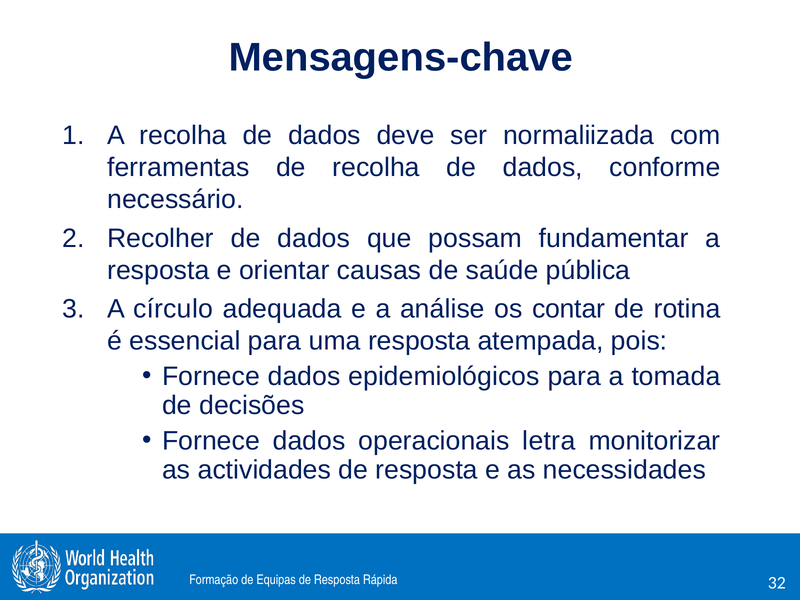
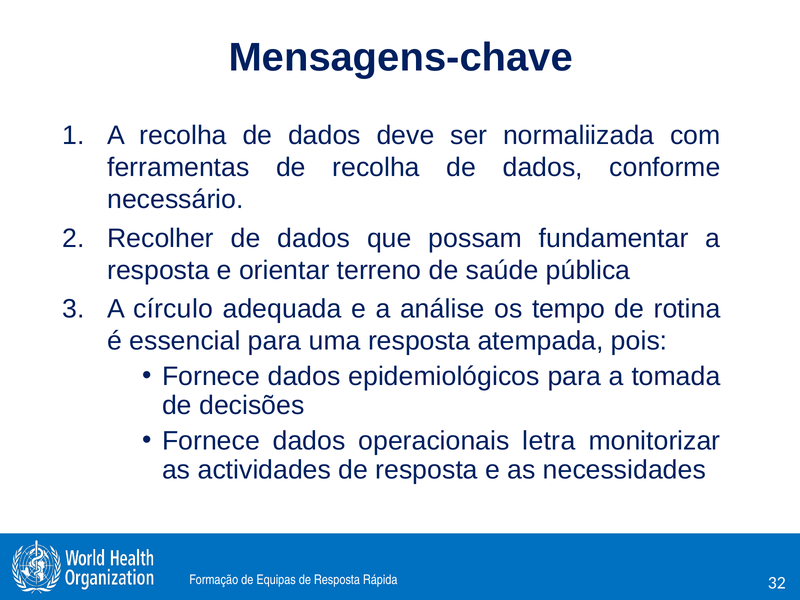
causas: causas -> terreno
contar: contar -> tempo
